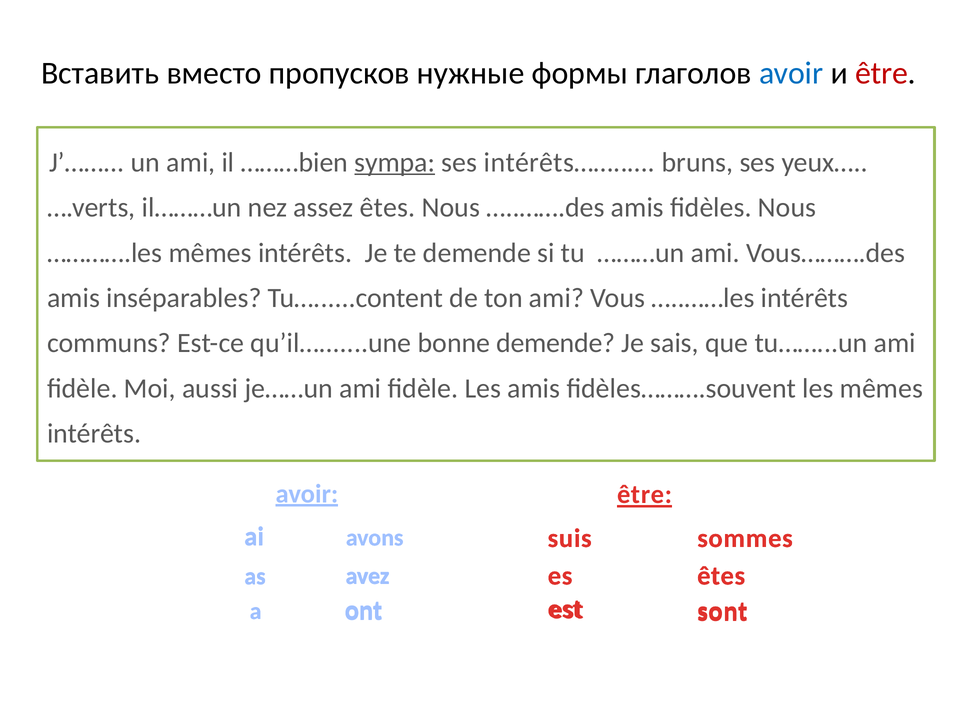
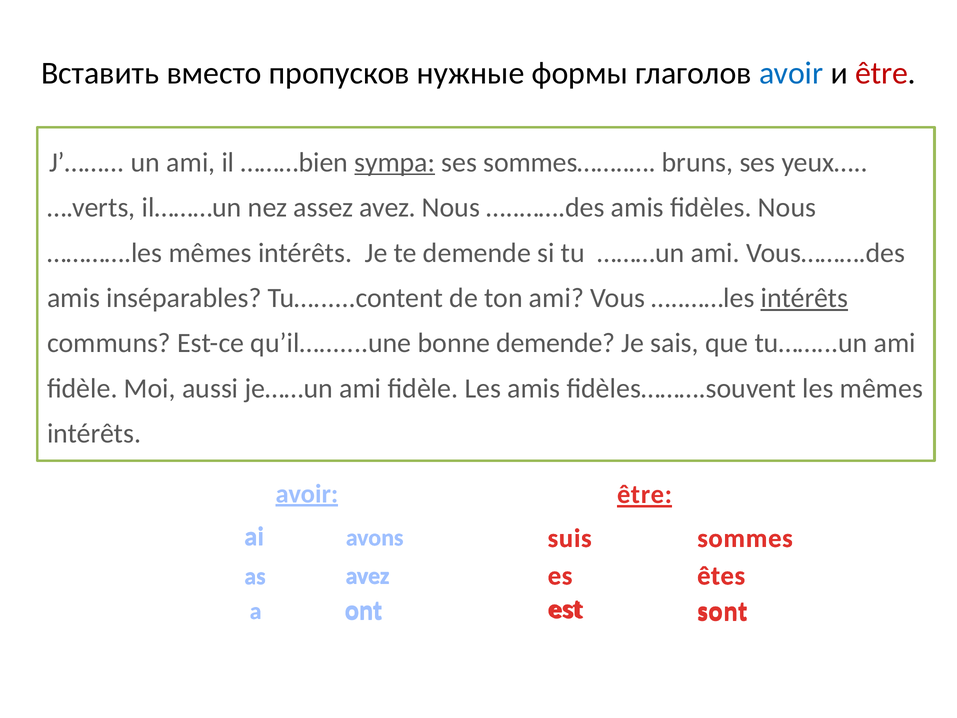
intérêts……..…: intérêts……..… -> sommes……..…
assez êtes: êtes -> avez
intérêts at (804, 298) underline: none -> present
